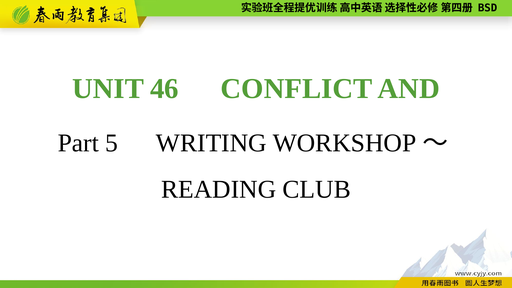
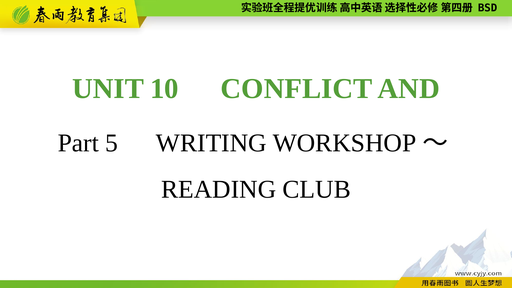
46: 46 -> 10
